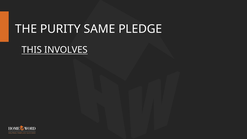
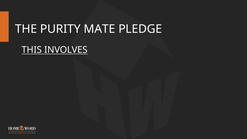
SAME: SAME -> MATE
